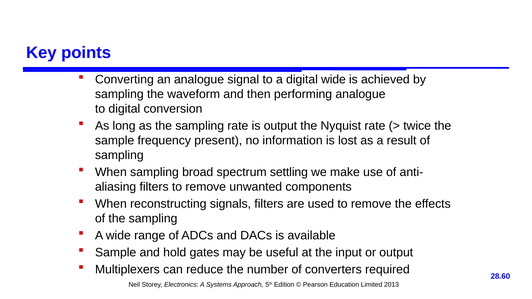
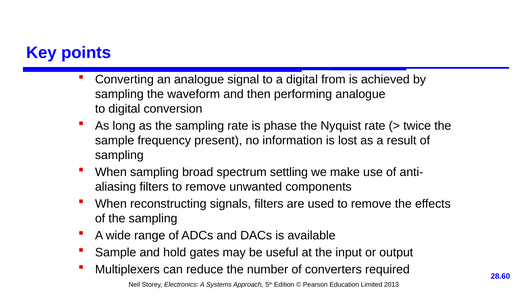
digital wide: wide -> from
is output: output -> phase
